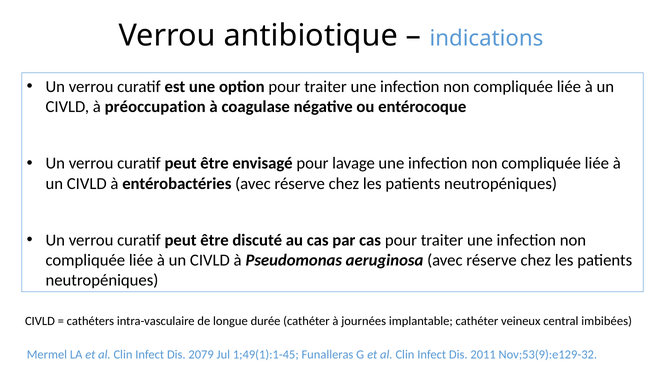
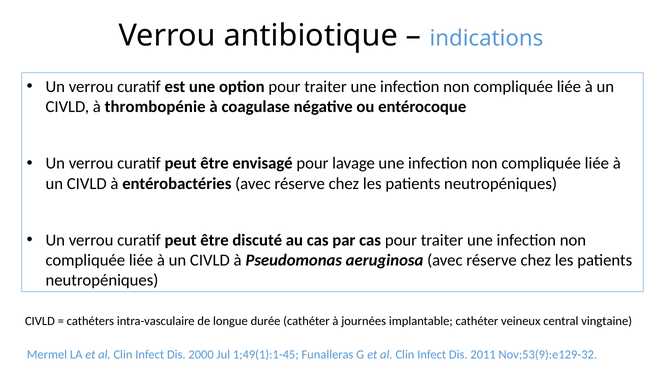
préoccupation: préoccupation -> thrombopénie
imbibées: imbibées -> vingtaine
2079: 2079 -> 2000
